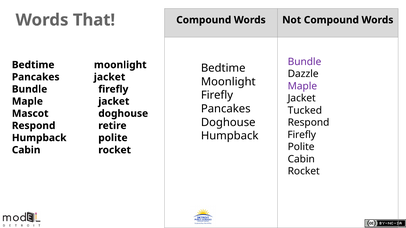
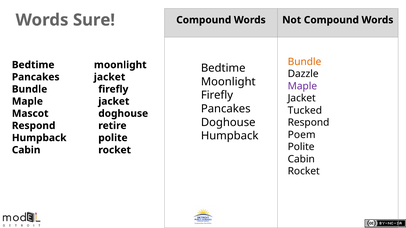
That: That -> Sure
Bundle at (304, 62) colour: purple -> orange
Firefly at (302, 135): Firefly -> Poem
